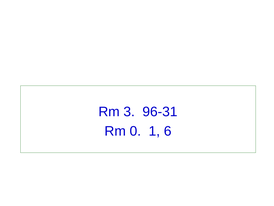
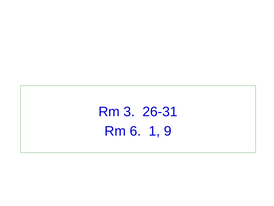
96-31: 96-31 -> 26-31
0: 0 -> 6
6: 6 -> 9
